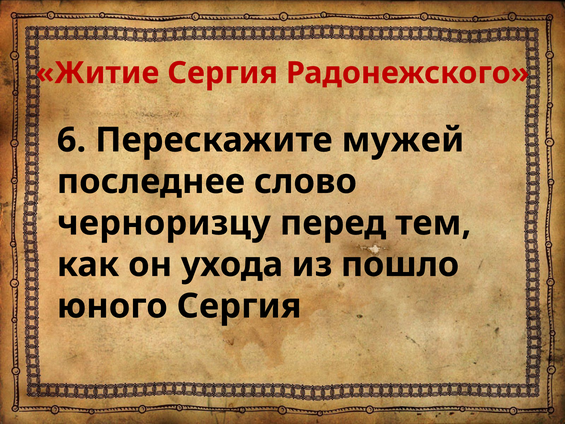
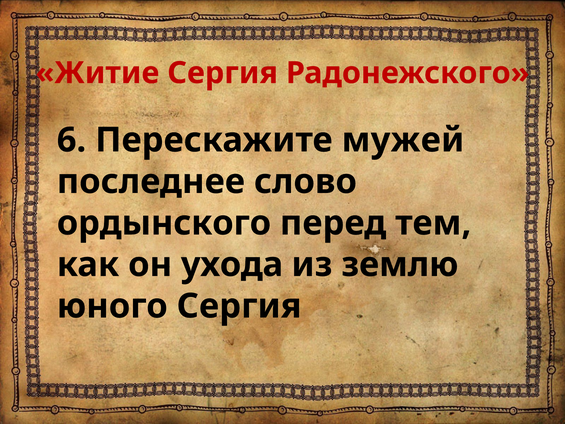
черноризцу: черноризцу -> ордынского
пошло: пошло -> землю
